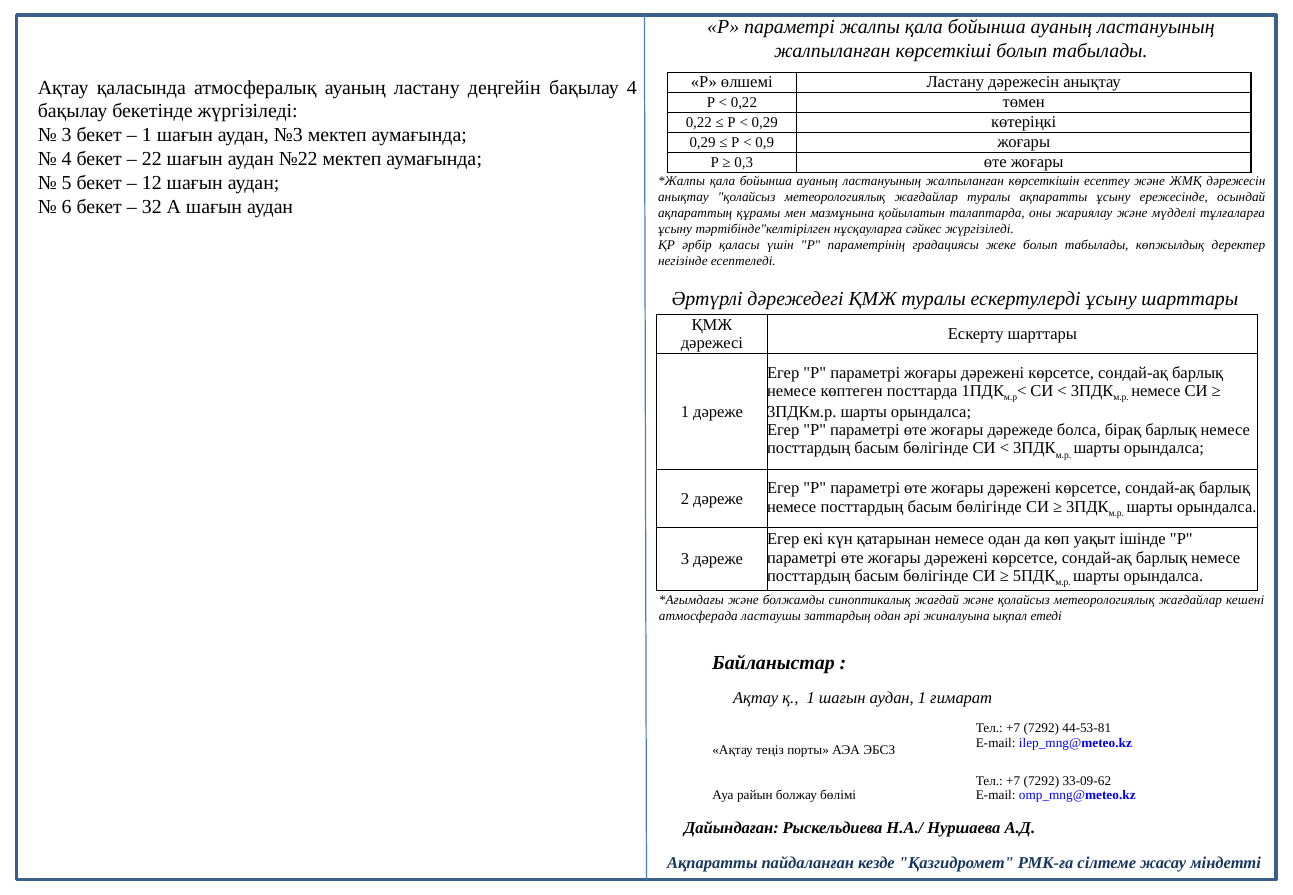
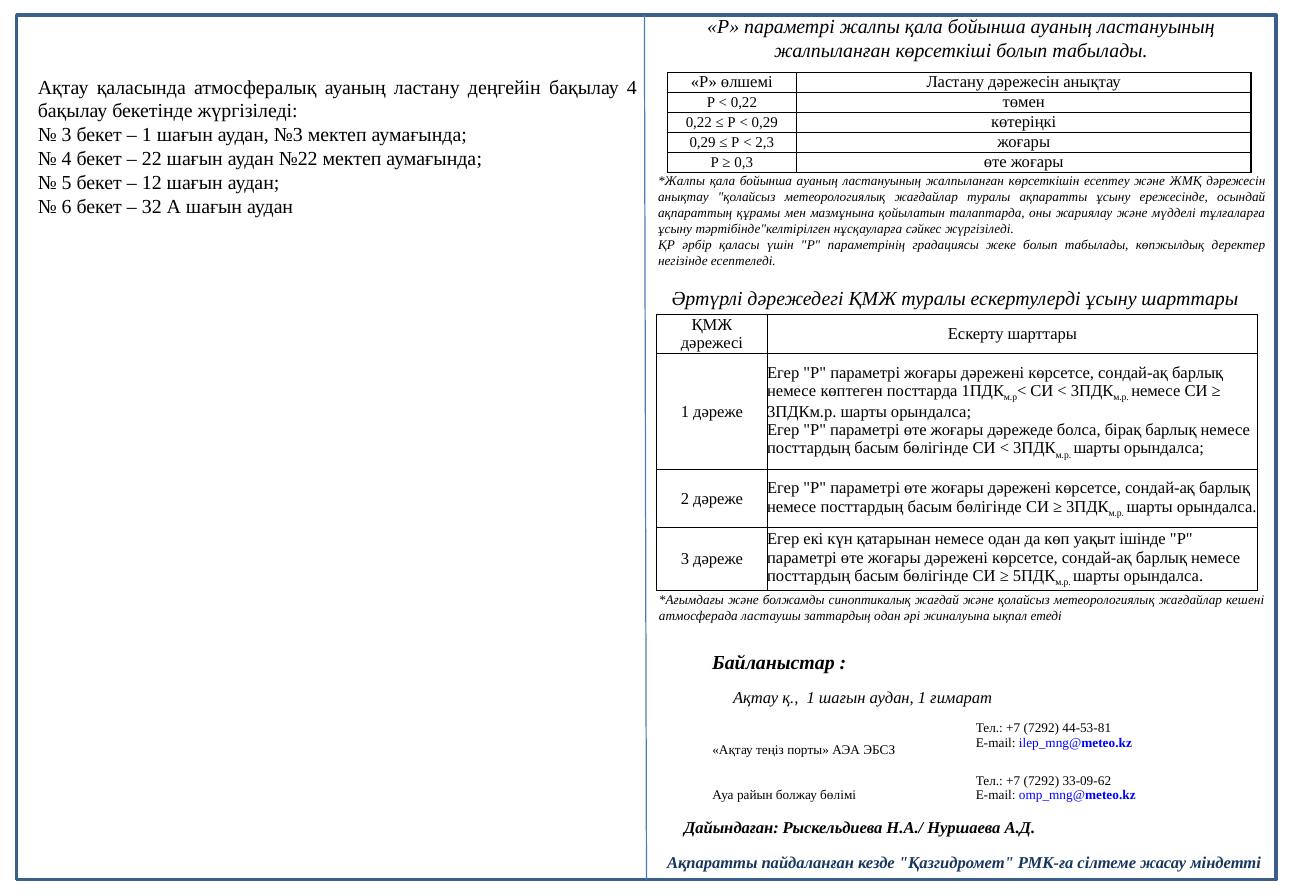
0,9: 0,9 -> 2,3
